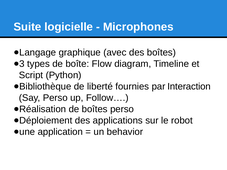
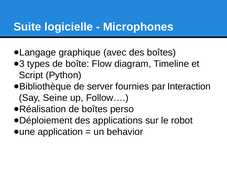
liberté: liberté -> server
Say Perso: Perso -> Seine
